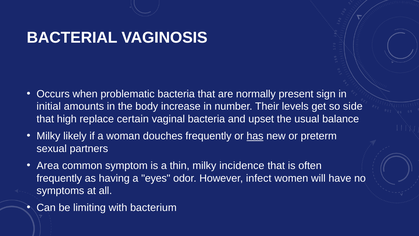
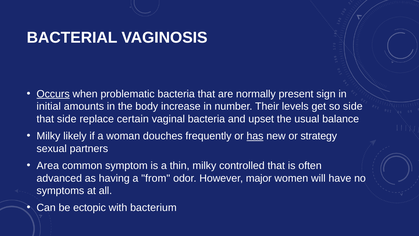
Occurs underline: none -> present
that high: high -> side
preterm: preterm -> strategy
incidence: incidence -> controlled
frequently at (59, 178): frequently -> advanced
eyes: eyes -> from
infect: infect -> major
limiting: limiting -> ectopic
